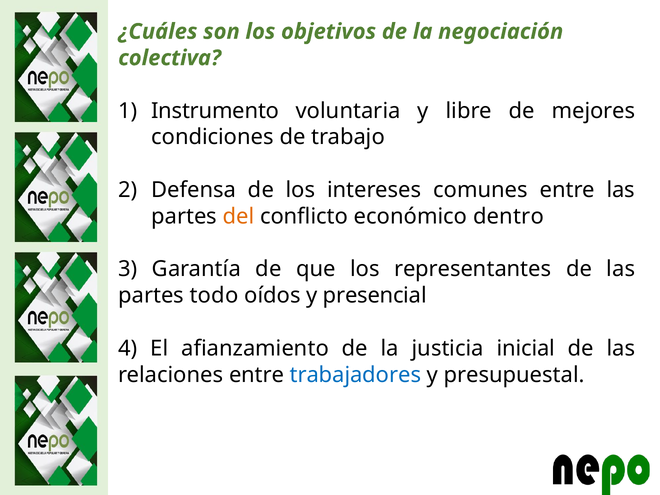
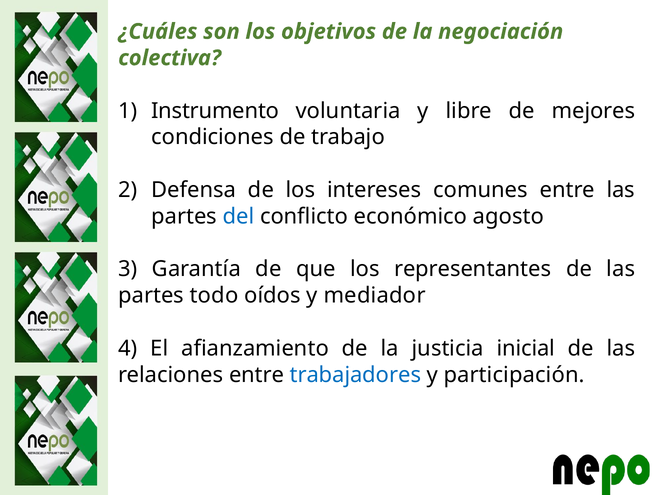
del colour: orange -> blue
dentro: dentro -> agosto
presencial: presencial -> mediador
presupuestal: presupuestal -> participación
